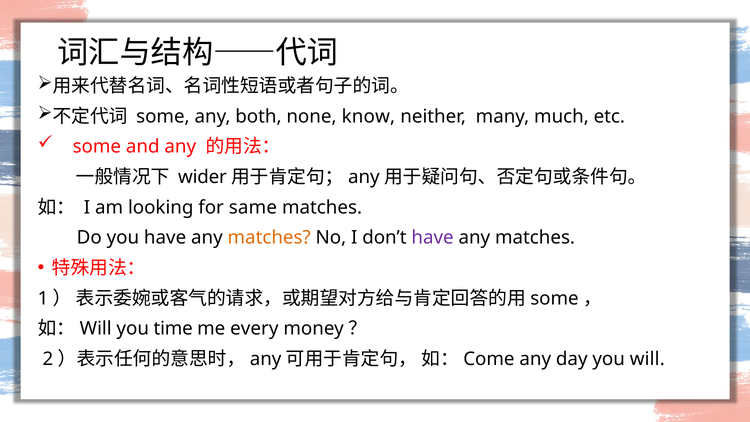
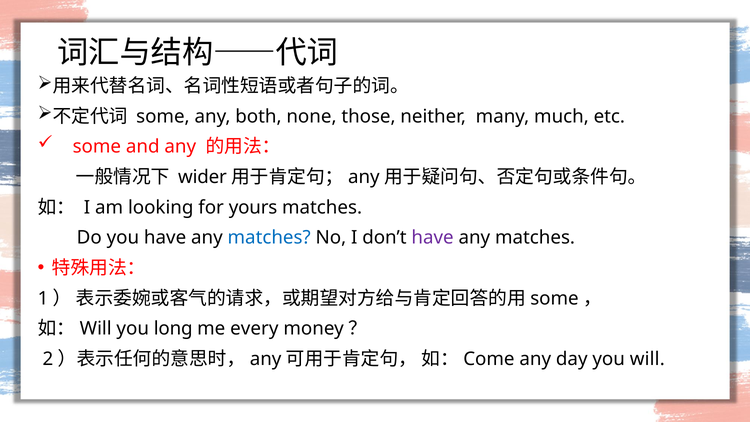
know: know -> those
same: same -> yours
matches at (269, 238) colour: orange -> blue
time: time -> long
